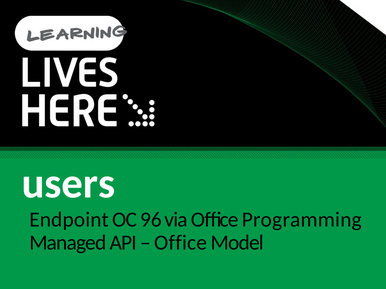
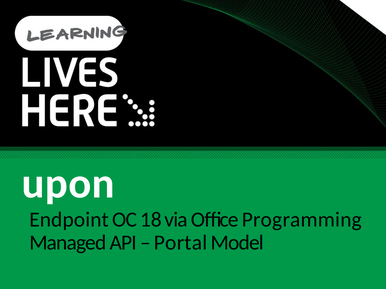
users: users -> upon
96: 96 -> 18
Office at (181, 243): Office -> Portal
